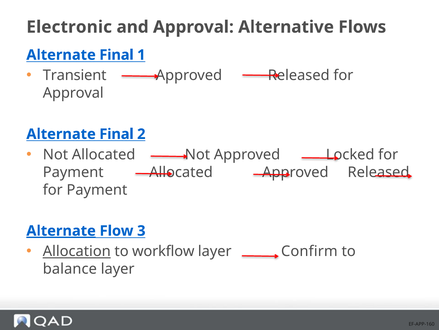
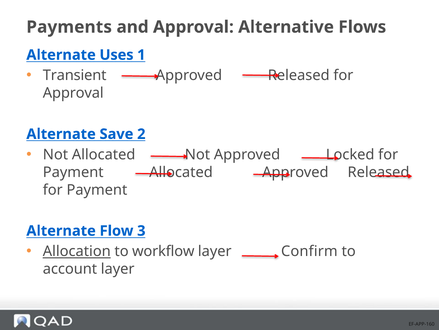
Electronic: Electronic -> Payments
Final at (117, 55): Final -> Uses
Final at (117, 134): Final -> Save
Alternate at (61, 230) underline: present -> none
balance: balance -> account
